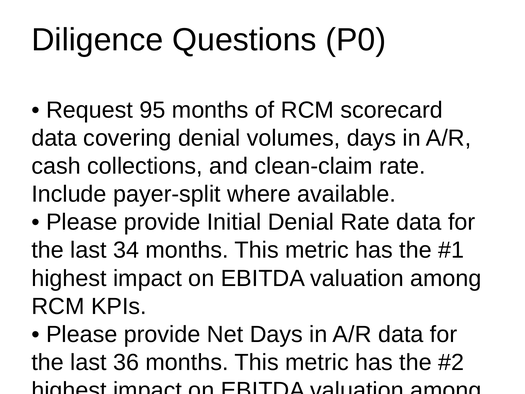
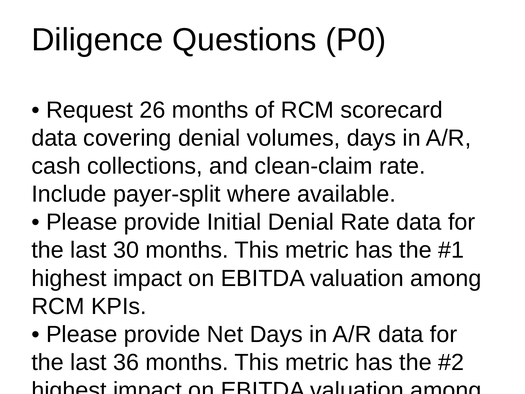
95: 95 -> 26
34: 34 -> 30
